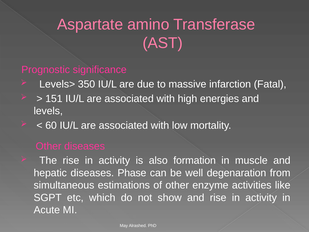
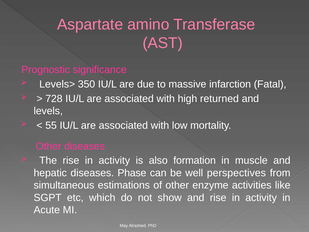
151: 151 -> 728
energies: energies -> returned
60: 60 -> 55
degenaration: degenaration -> perspectives
